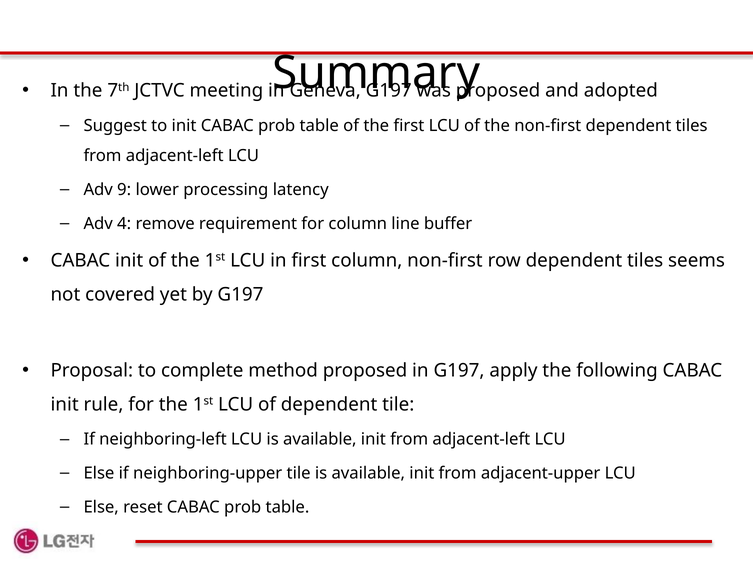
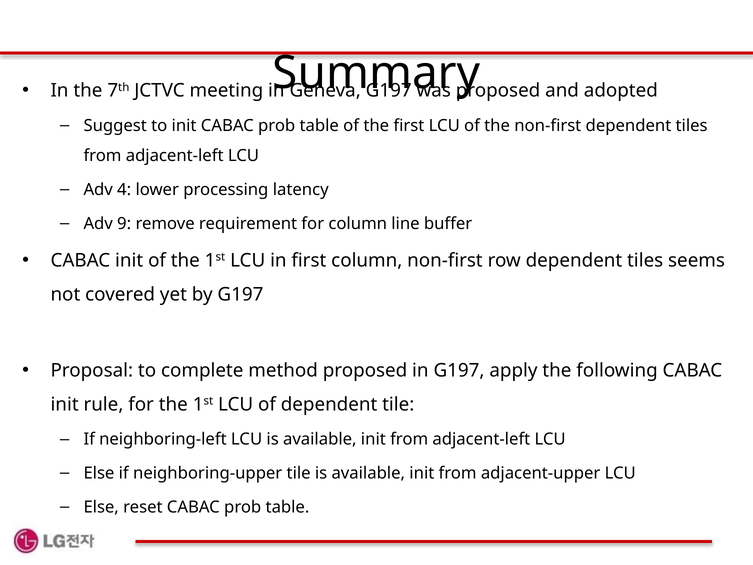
9: 9 -> 4
4: 4 -> 9
